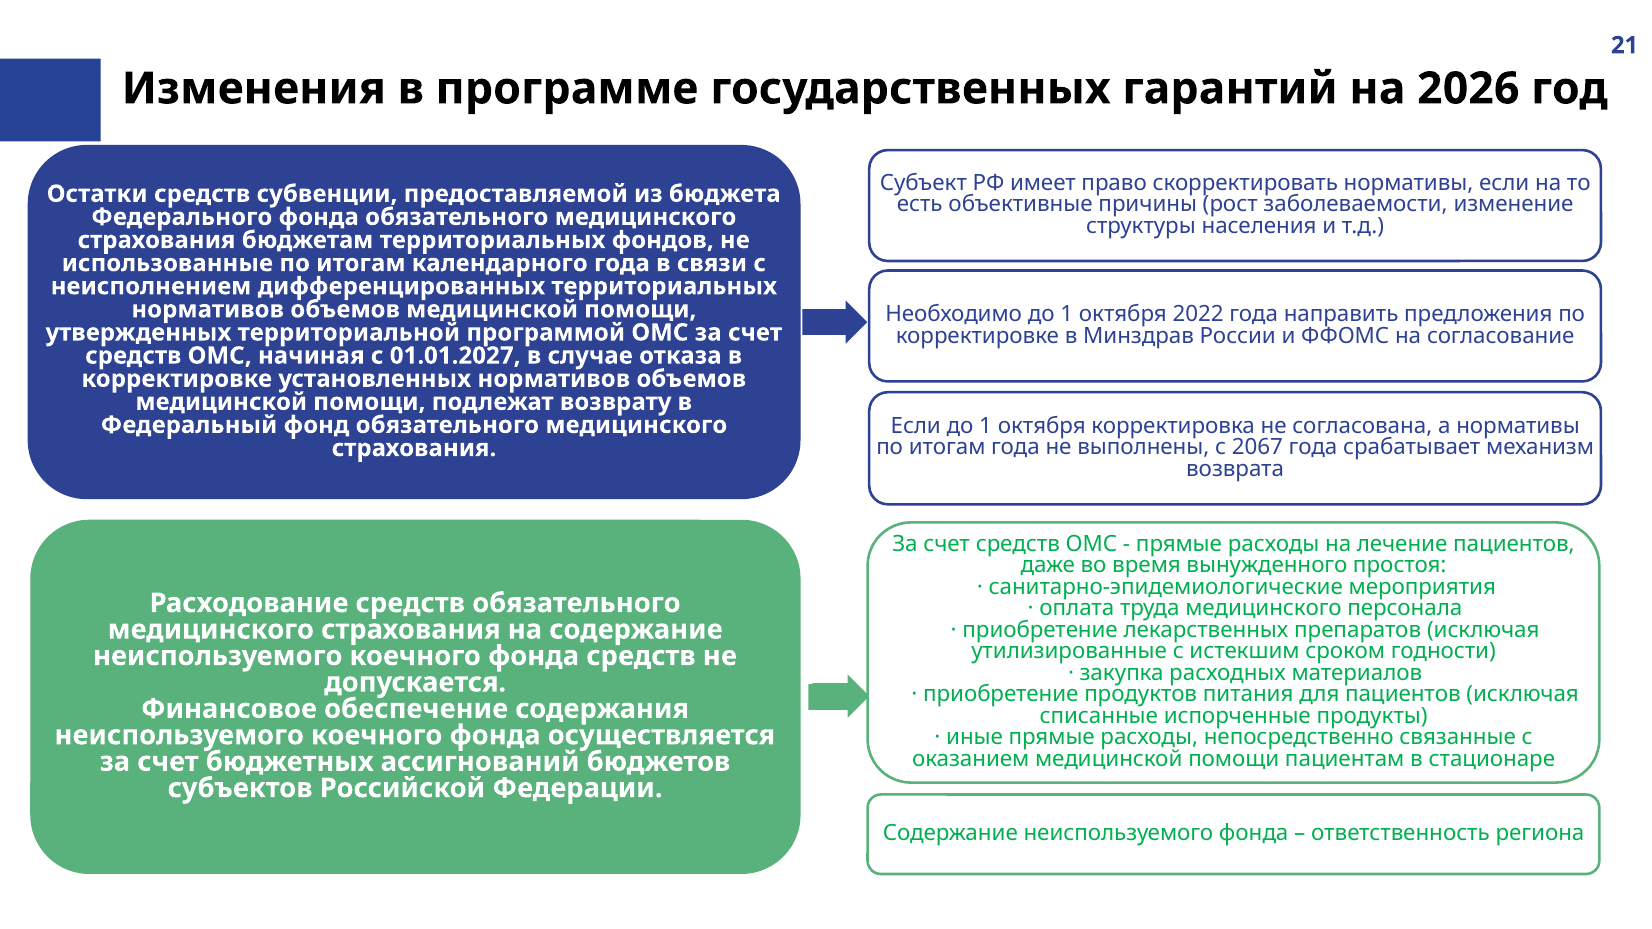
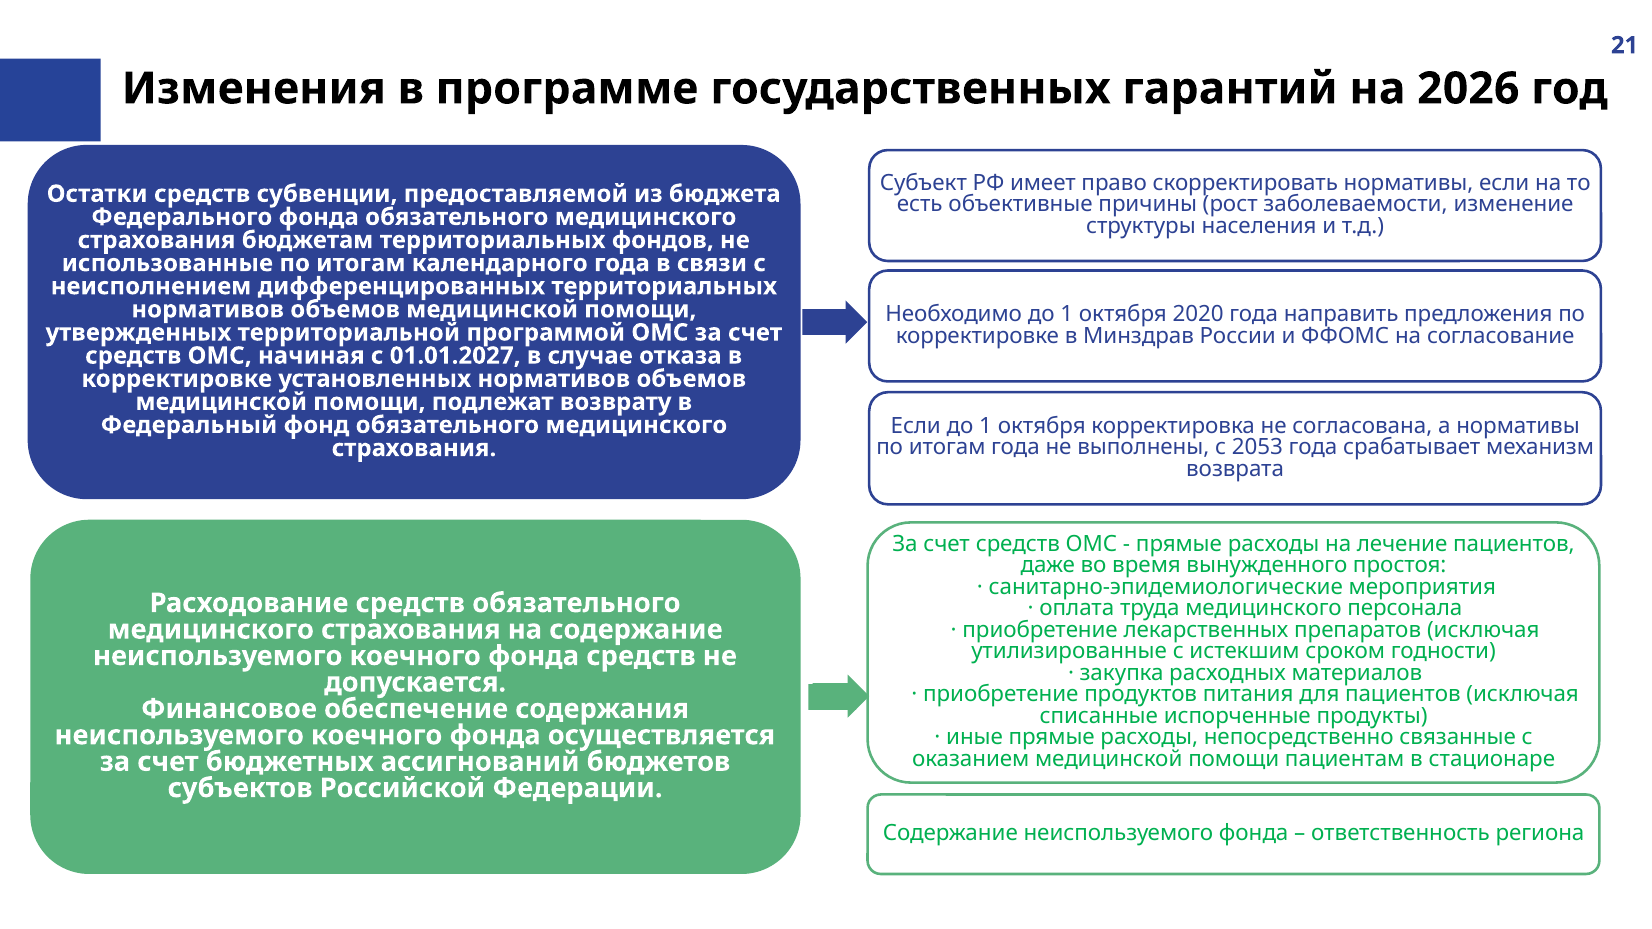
2022: 2022 -> 2020
2067: 2067 -> 2053
